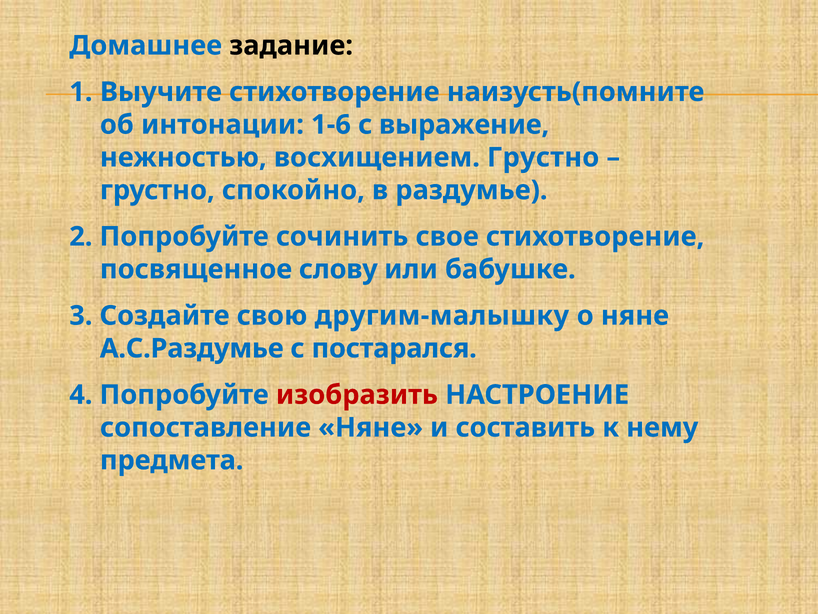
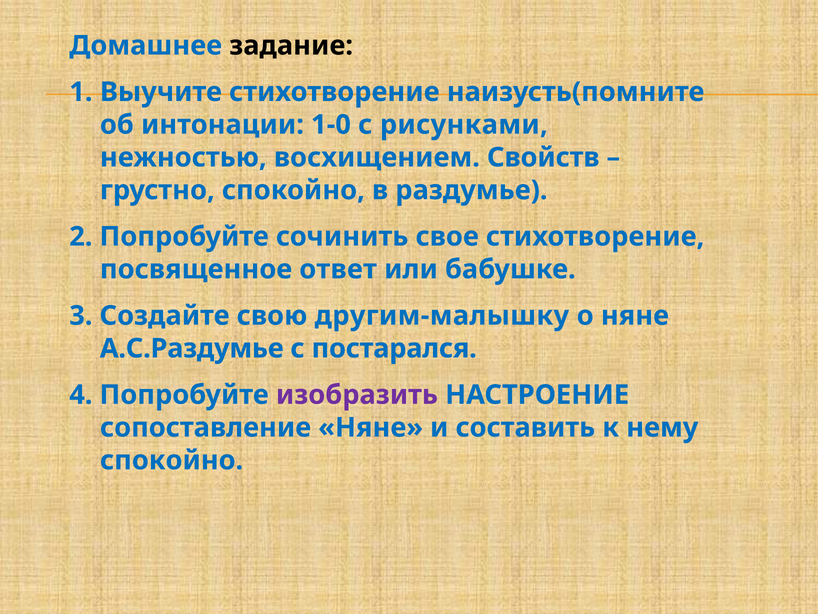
1-6: 1-6 -> 1-0
выражение: выражение -> рисунками
восхищением Грустно: Грустно -> Свойств
слову: слову -> ответ
изобразить colour: red -> purple
предмета at (172, 460): предмета -> спокойно
